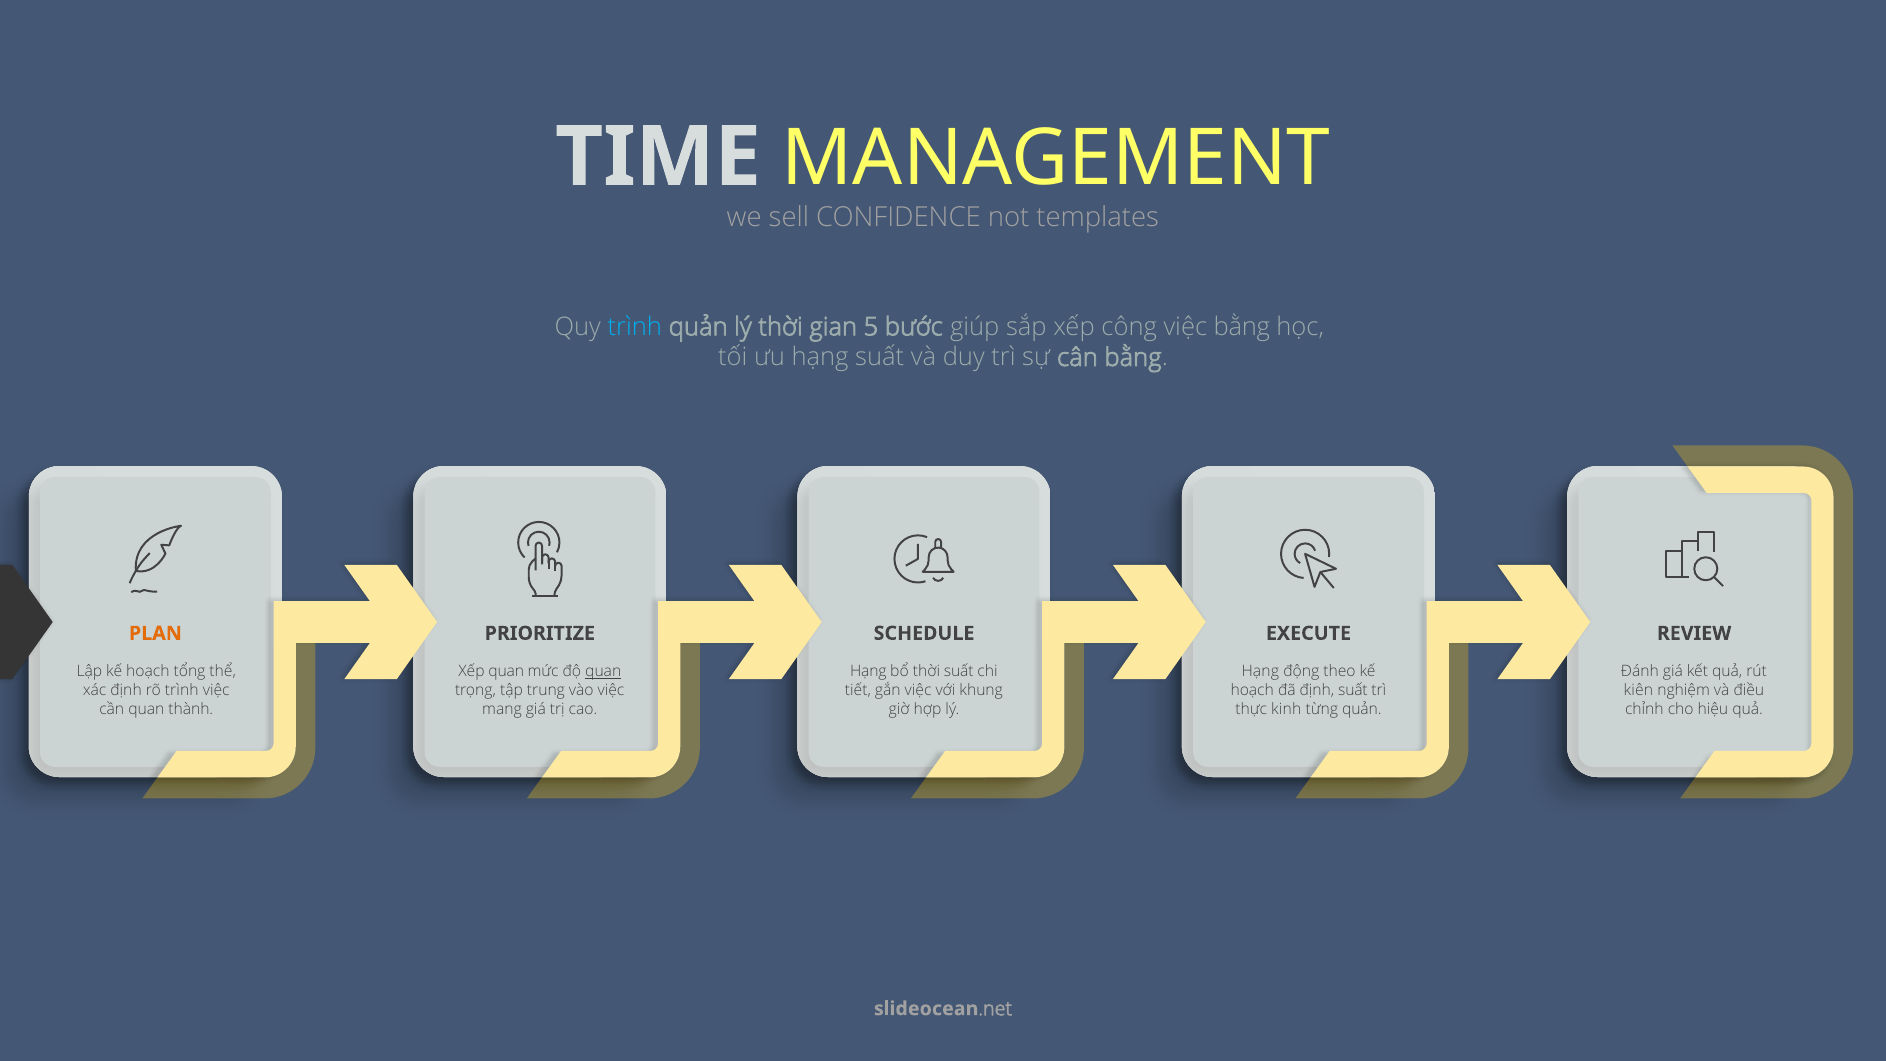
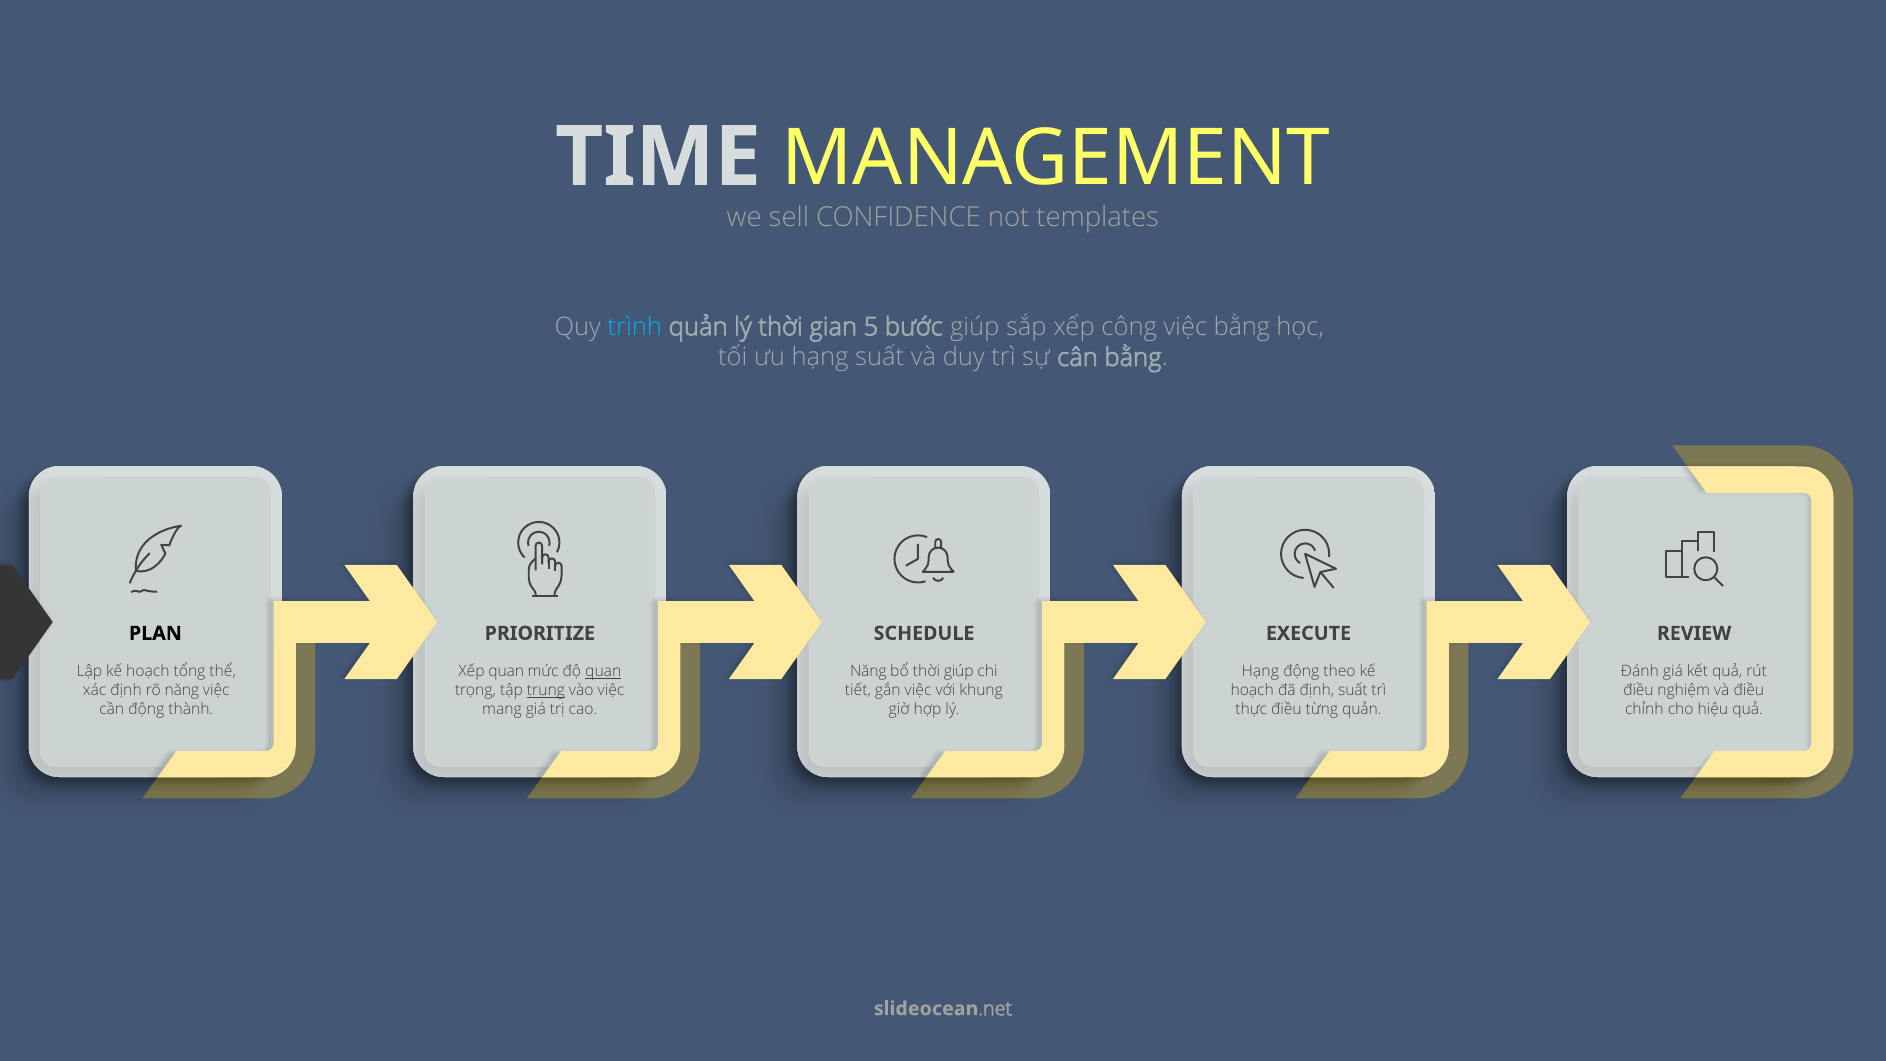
PLAN colour: orange -> black
Hạng at (868, 672): Hạng -> Năng
thời suất: suất -> giúp
rõ trình: trình -> năng
trung underline: none -> present
kiên at (1638, 690): kiên -> điều
cần quan: quan -> động
thực kinh: kinh -> điều
